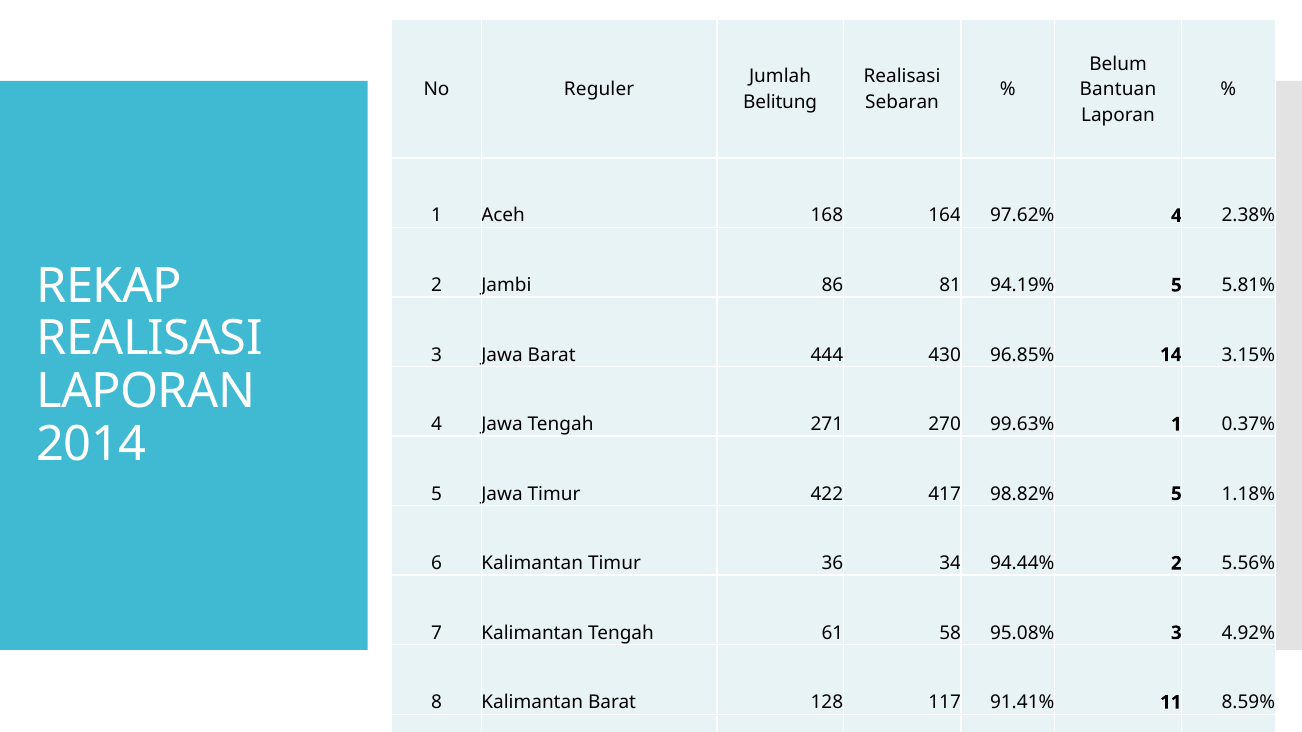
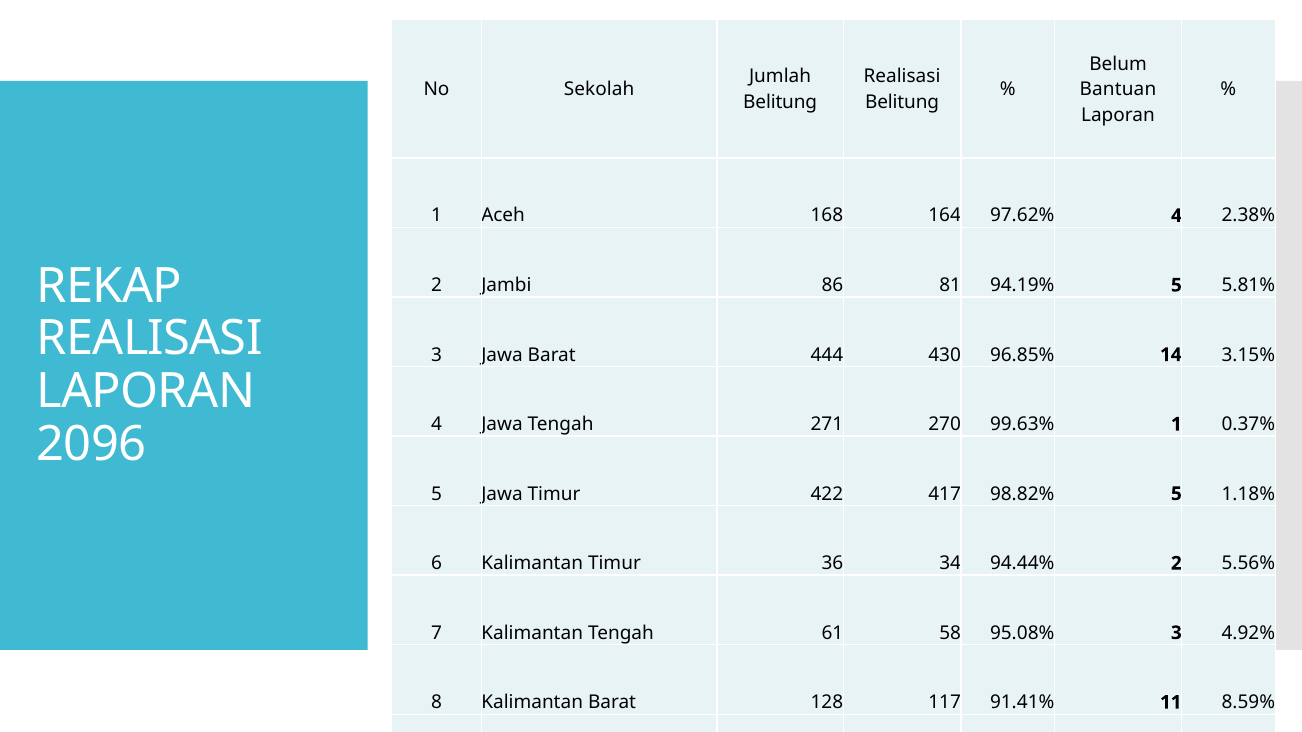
Reguler: Reguler -> Sekolah
Sebaran at (902, 103): Sebaran -> Belitung
2014: 2014 -> 2096
